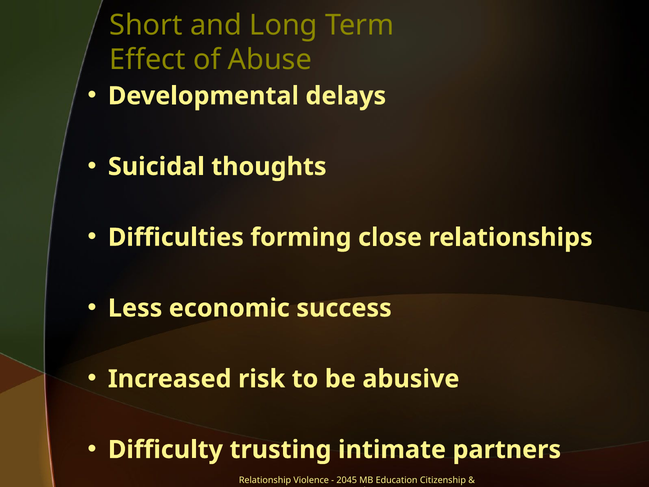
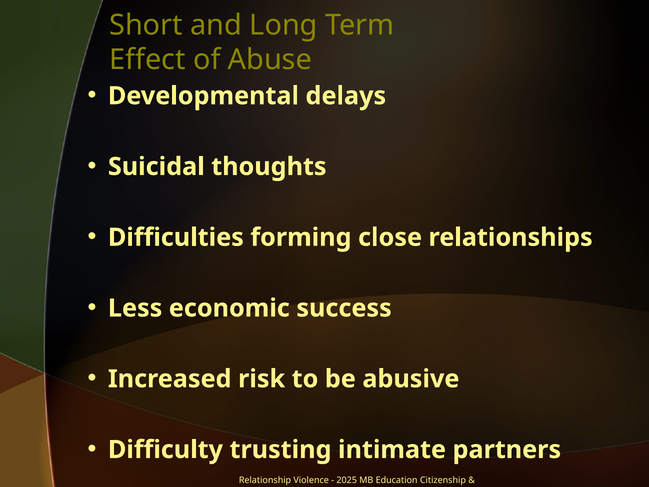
2045: 2045 -> 2025
